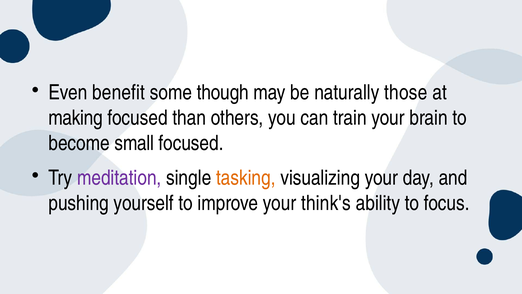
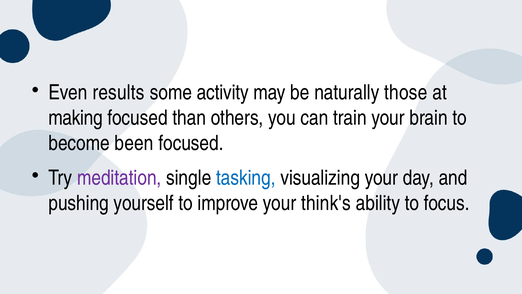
benefit: benefit -> results
though: though -> activity
small: small -> been
tasking colour: orange -> blue
